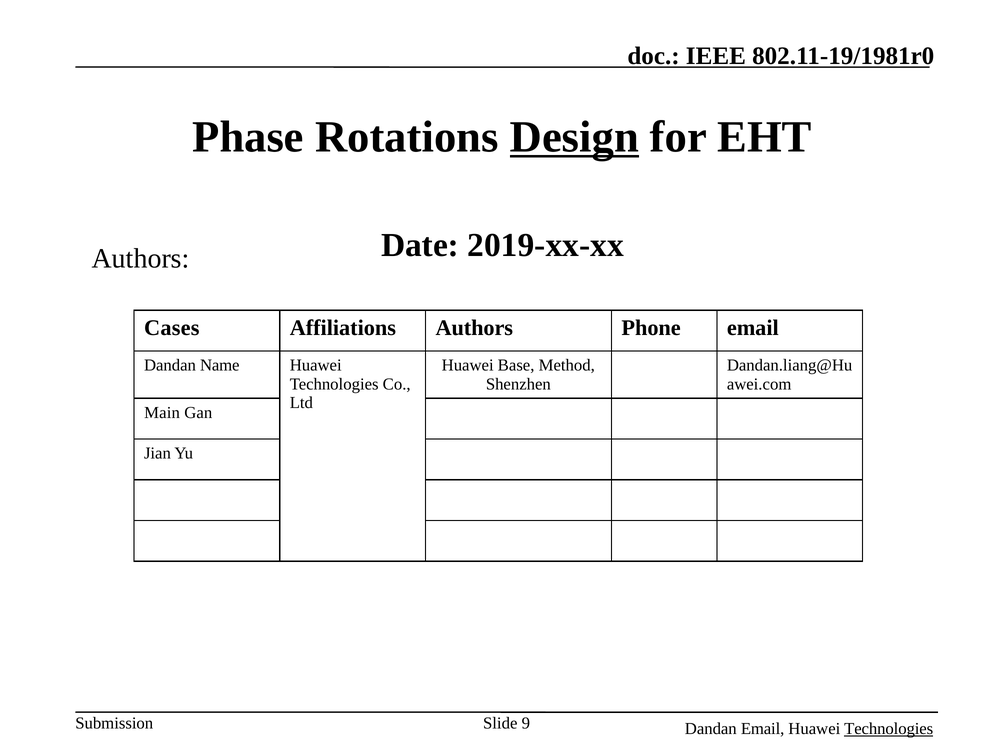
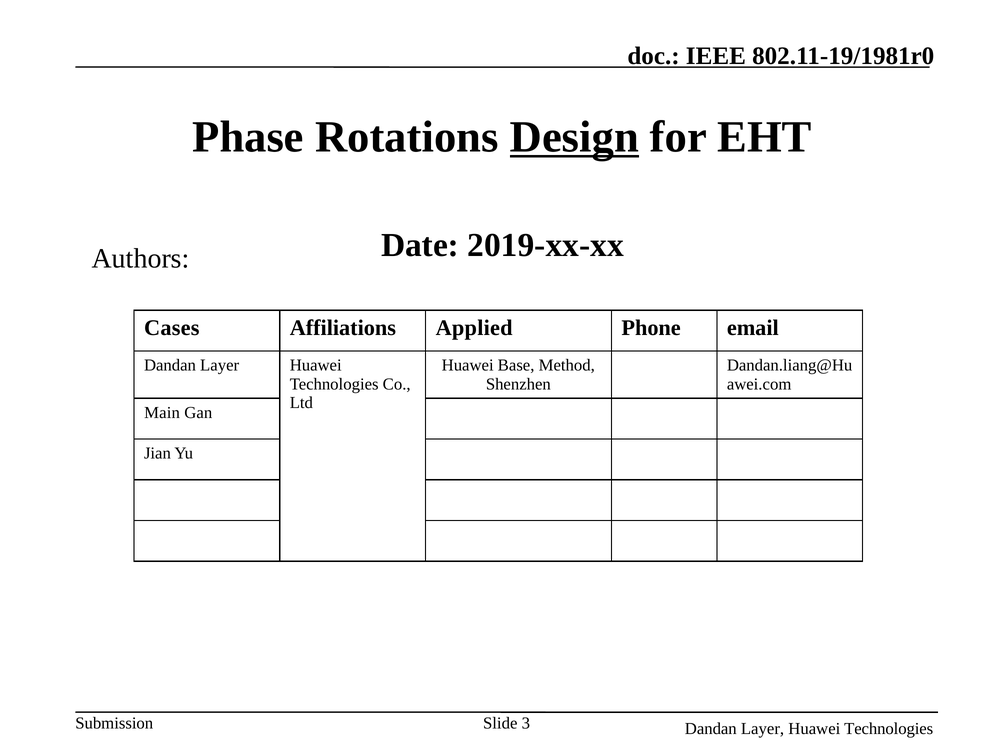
Affiliations Authors: Authors -> Applied
Name at (220, 365): Name -> Layer
9: 9 -> 3
Email at (763, 728): Email -> Layer
Technologies at (889, 728) underline: present -> none
